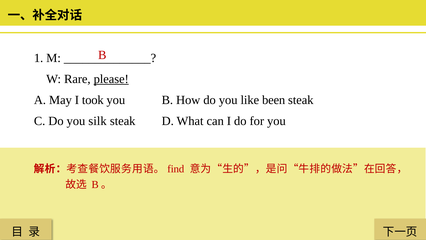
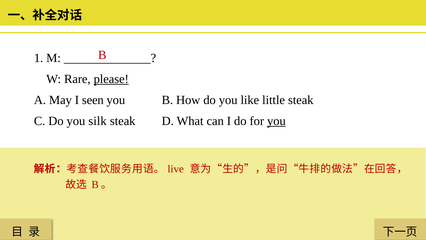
took: took -> seen
been: been -> little
you at (276, 121) underline: none -> present
find: find -> live
